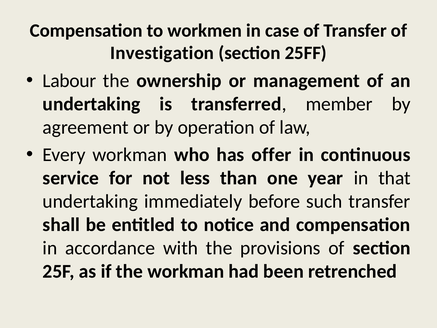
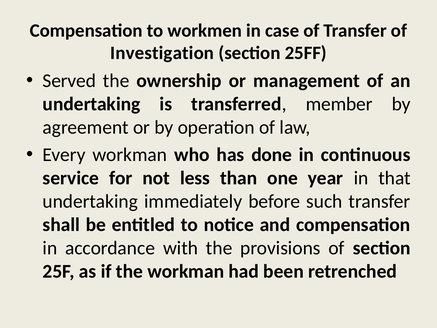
Labour: Labour -> Served
offer: offer -> done
